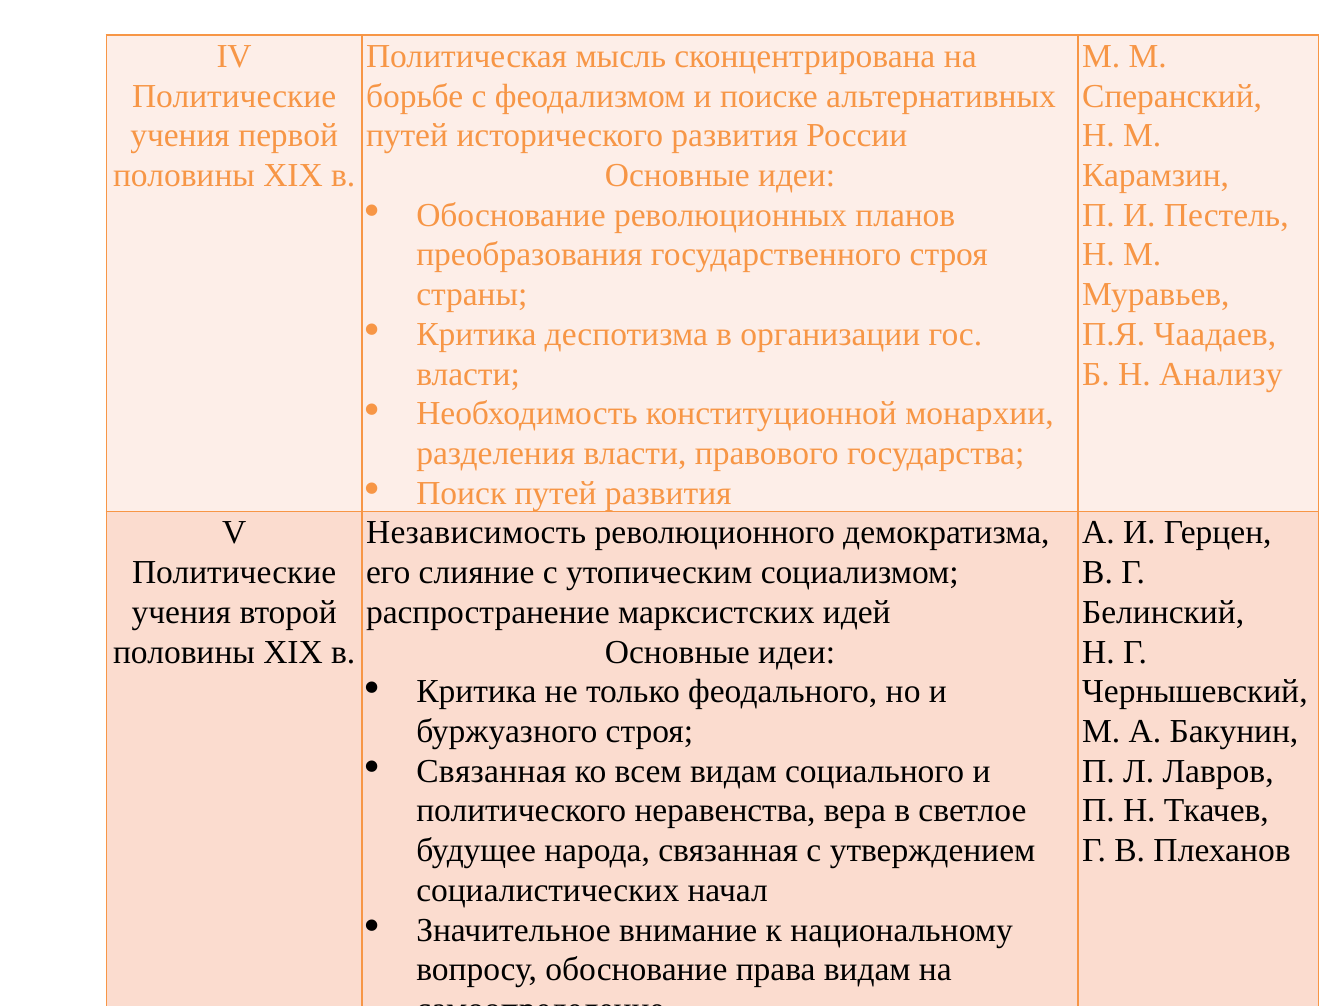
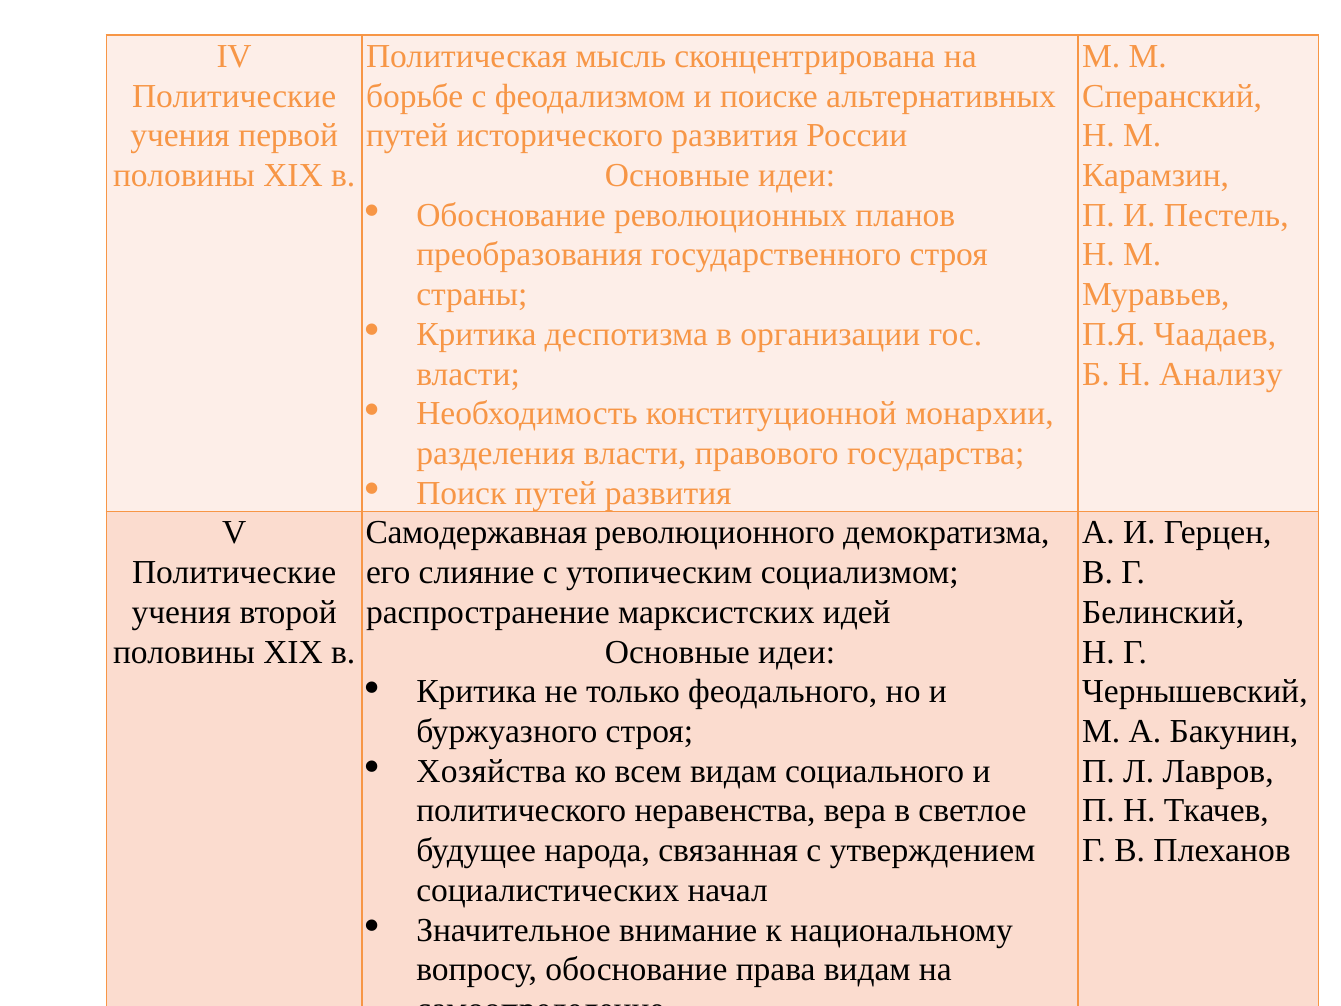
Независимость: Независимость -> Самодержавная
Связанная at (491, 771): Связанная -> Хозяйства
